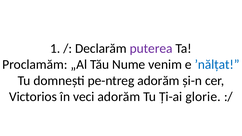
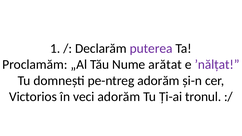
venim: venim -> arătat
’nălțat colour: blue -> purple
glorie: glorie -> tronul
